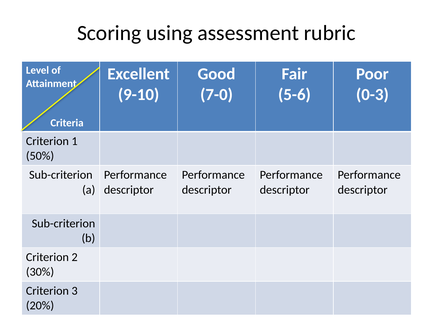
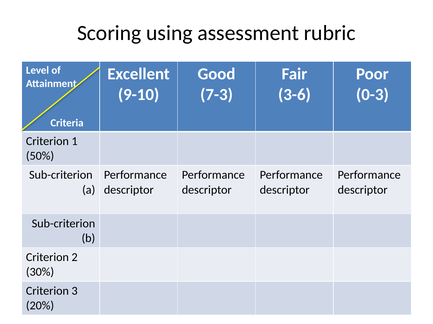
7-0: 7-0 -> 7-3
5-6: 5-6 -> 3-6
